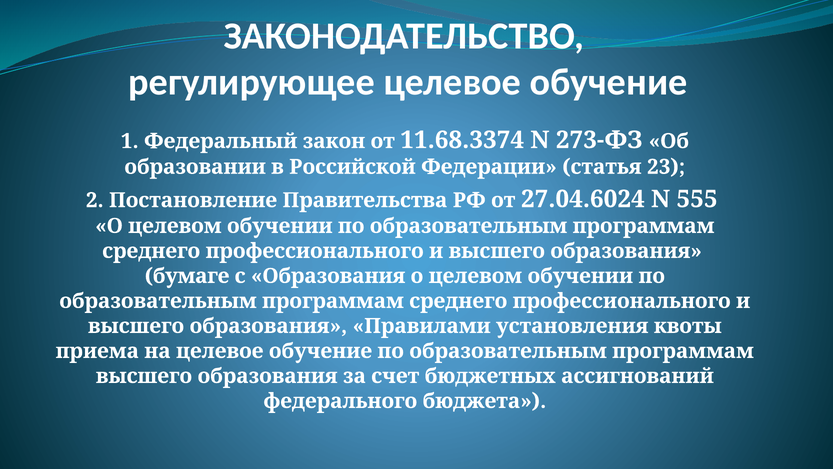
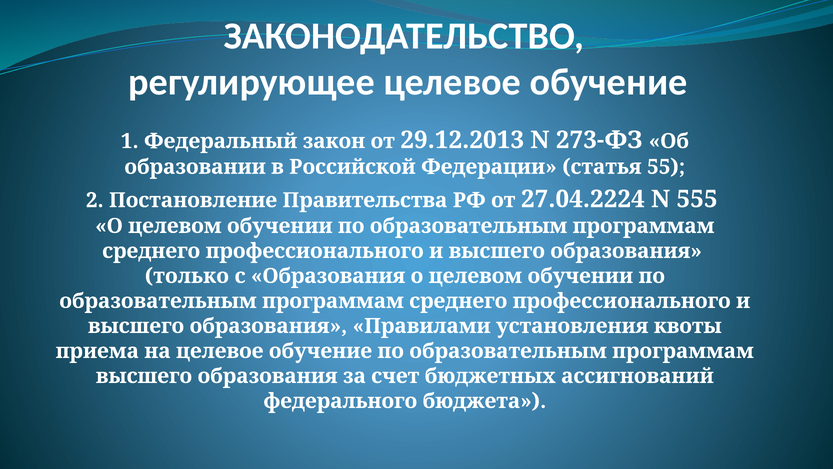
11.68.3374: 11.68.3374 -> 29.12.2013
23: 23 -> 55
27.04.6024: 27.04.6024 -> 27.04.2224
бумаге: бумаге -> только
